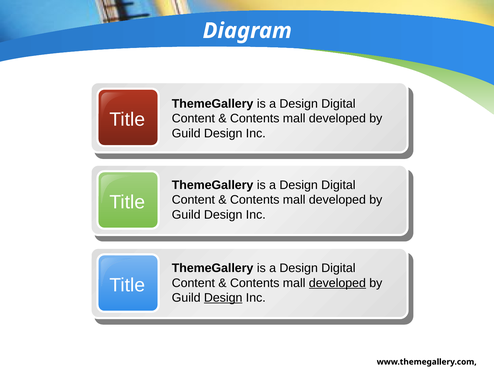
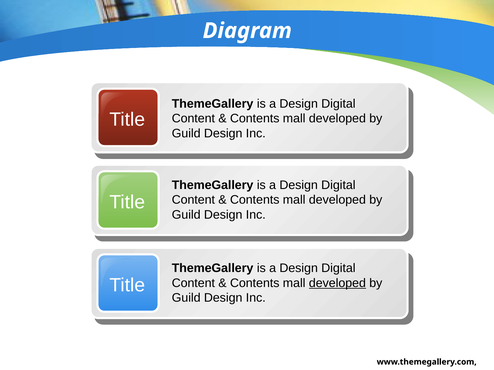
Design at (223, 298) underline: present -> none
